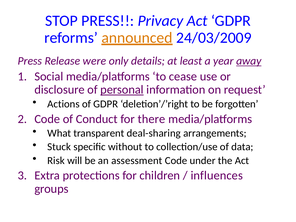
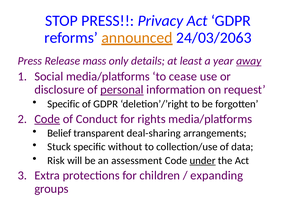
24/03/2009: 24/03/2009 -> 24/03/2063
were: were -> mass
Actions at (63, 104): Actions -> Specific
Code at (47, 119) underline: none -> present
there: there -> rights
What: What -> Belief
under underline: none -> present
influences: influences -> expanding
